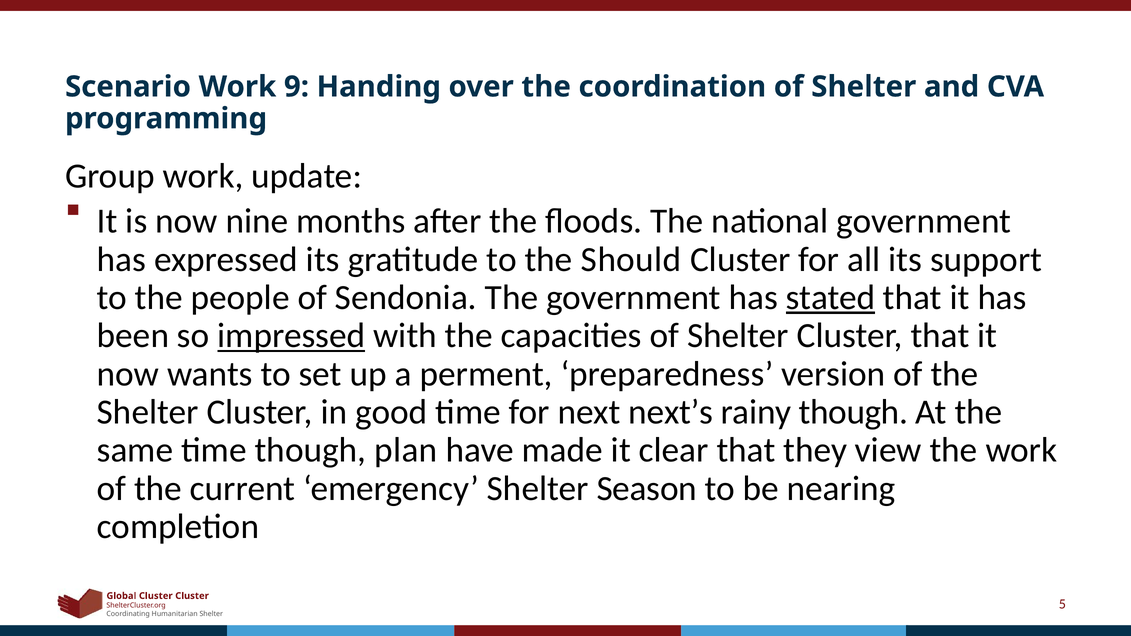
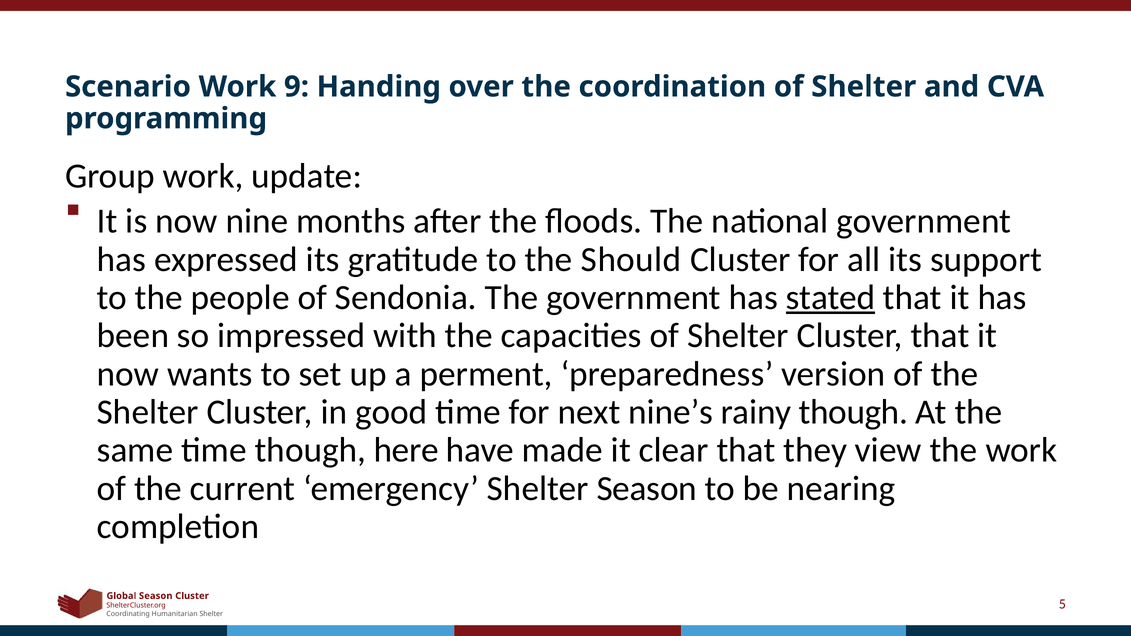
impressed underline: present -> none
next’s: next’s -> nine’s
plan: plan -> here
Cluster at (156, 596): Cluster -> Season
